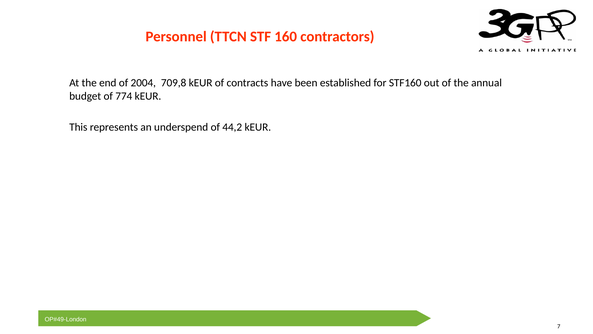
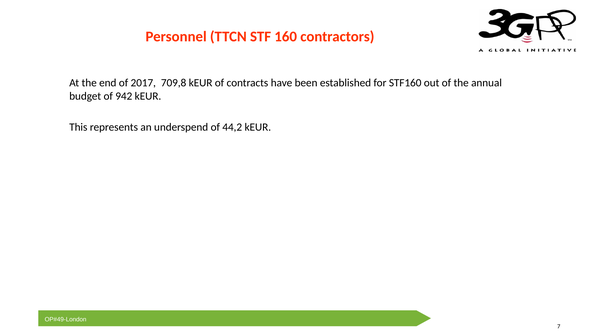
2004: 2004 -> 2017
774: 774 -> 942
